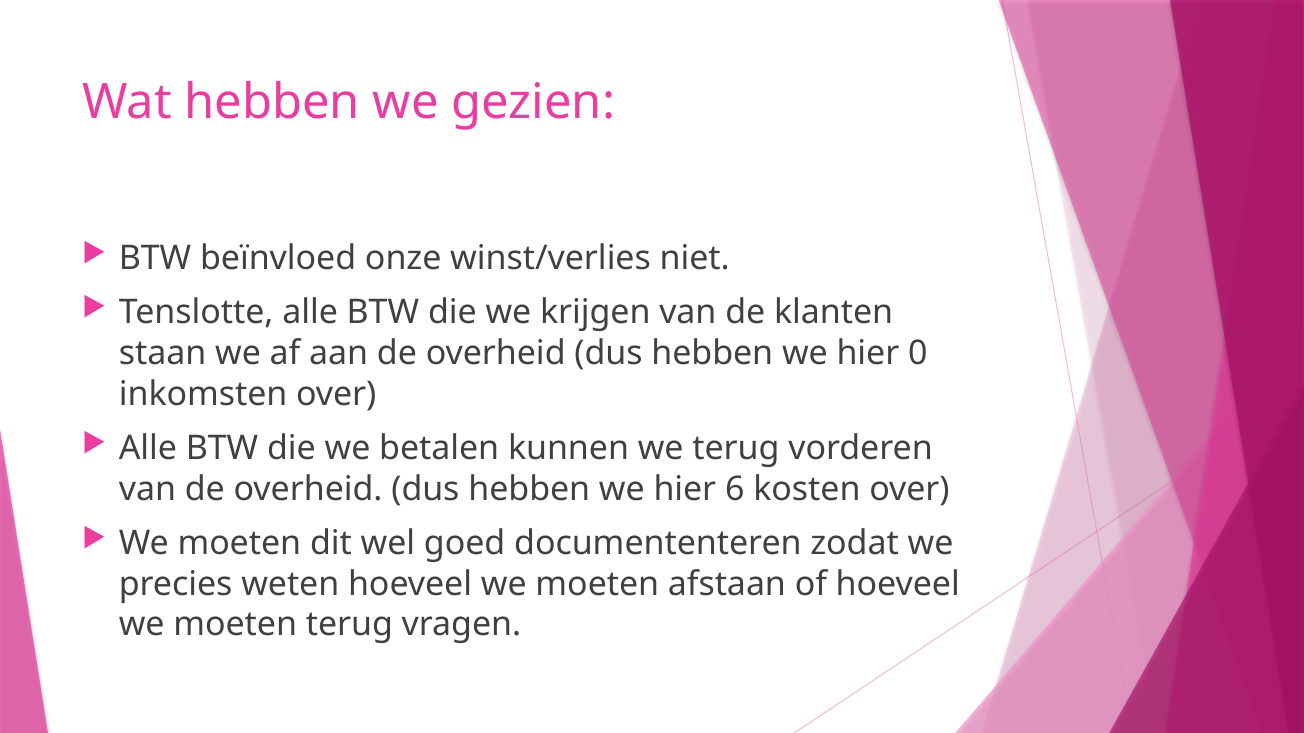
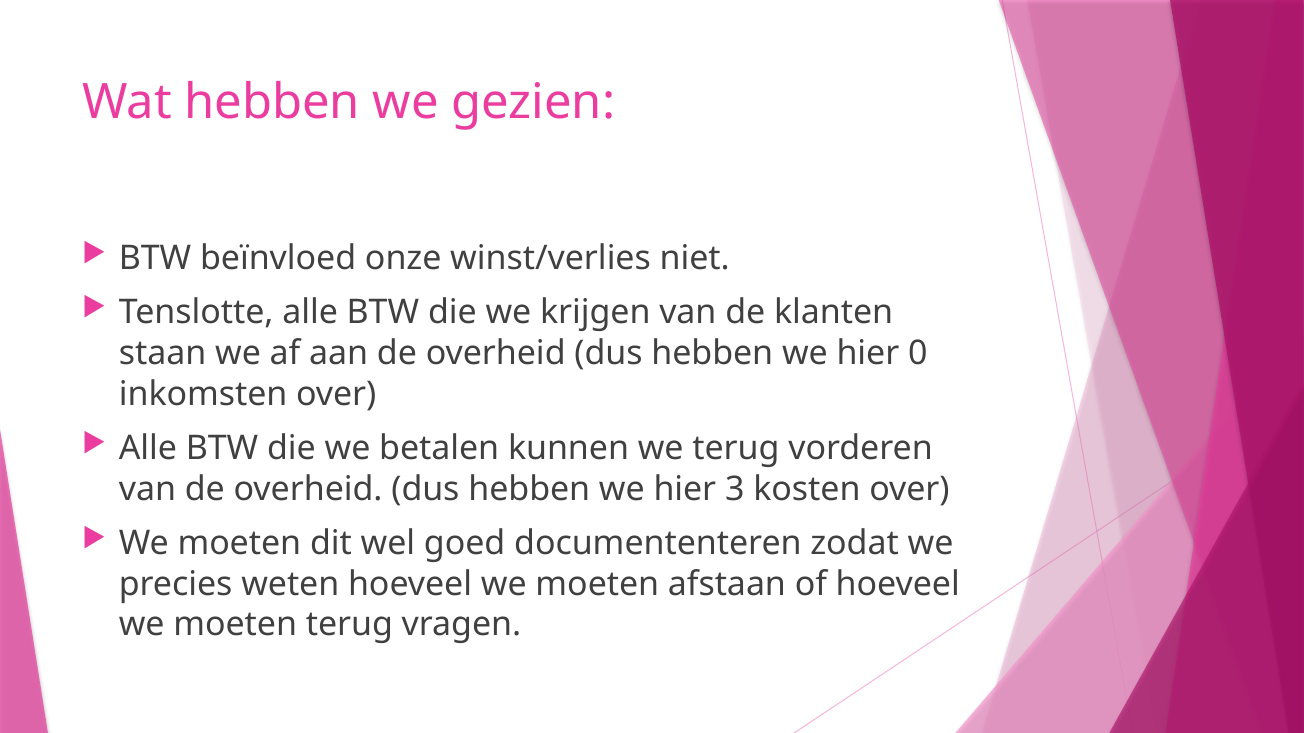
6: 6 -> 3
